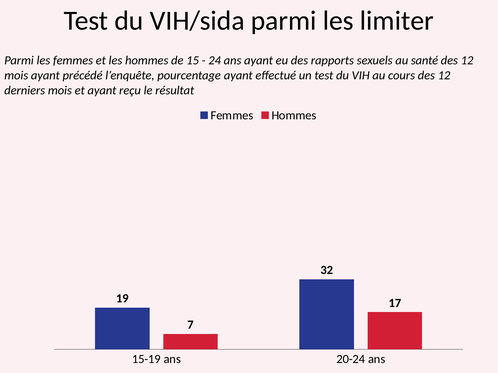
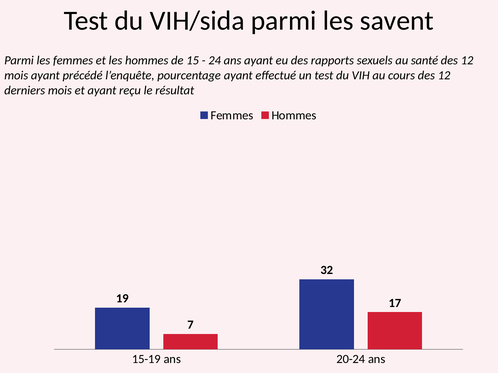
limiter: limiter -> savent
